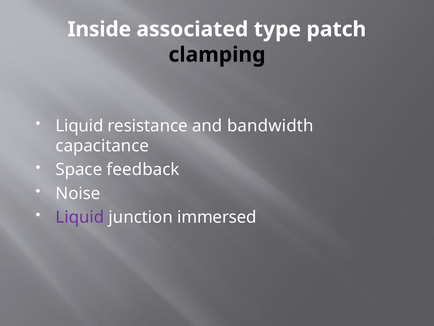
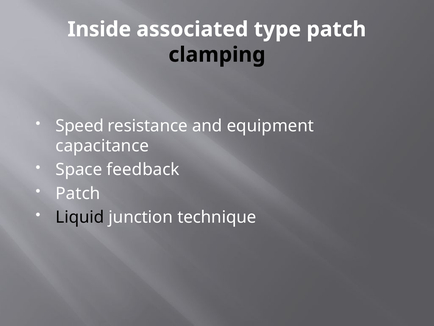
Liquid at (80, 126): Liquid -> Speed
bandwidth: bandwidth -> equipment
Noise at (78, 193): Noise -> Patch
Liquid at (80, 217) colour: purple -> black
immersed: immersed -> technique
